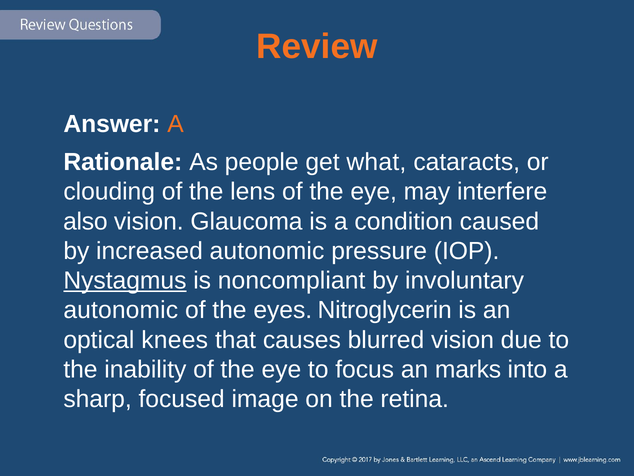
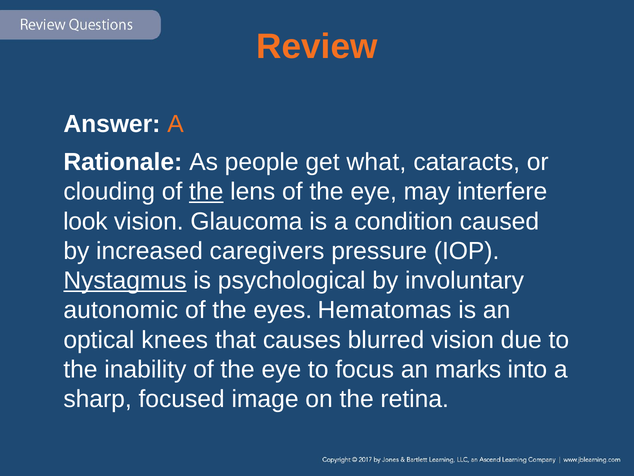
the at (206, 192) underline: none -> present
also: also -> look
increased autonomic: autonomic -> caregivers
noncompliant: noncompliant -> psychological
Nitroglycerin: Nitroglycerin -> Hematomas
